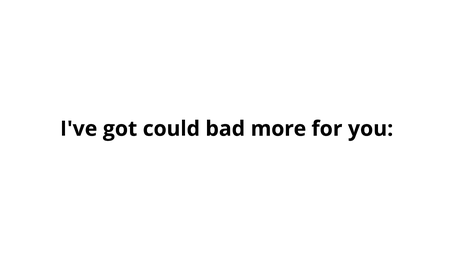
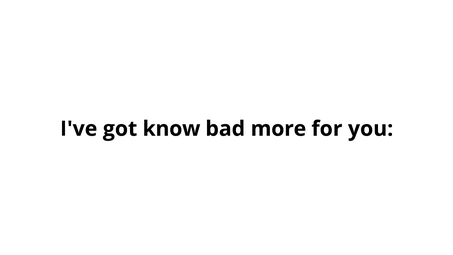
could: could -> know
